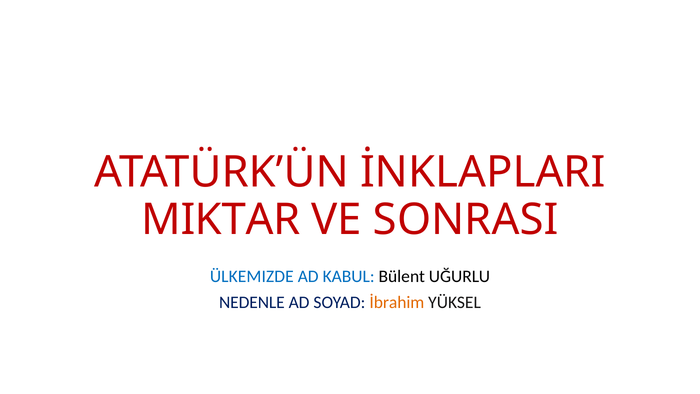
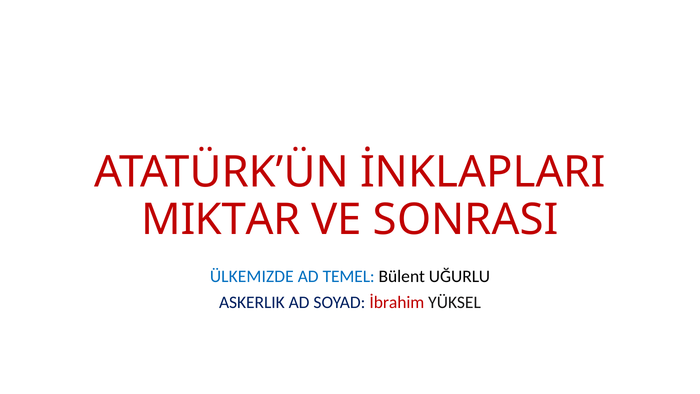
KABUL: KABUL -> TEMEL
NEDENLE: NEDENLE -> ASKERLIK
İbrahim colour: orange -> red
